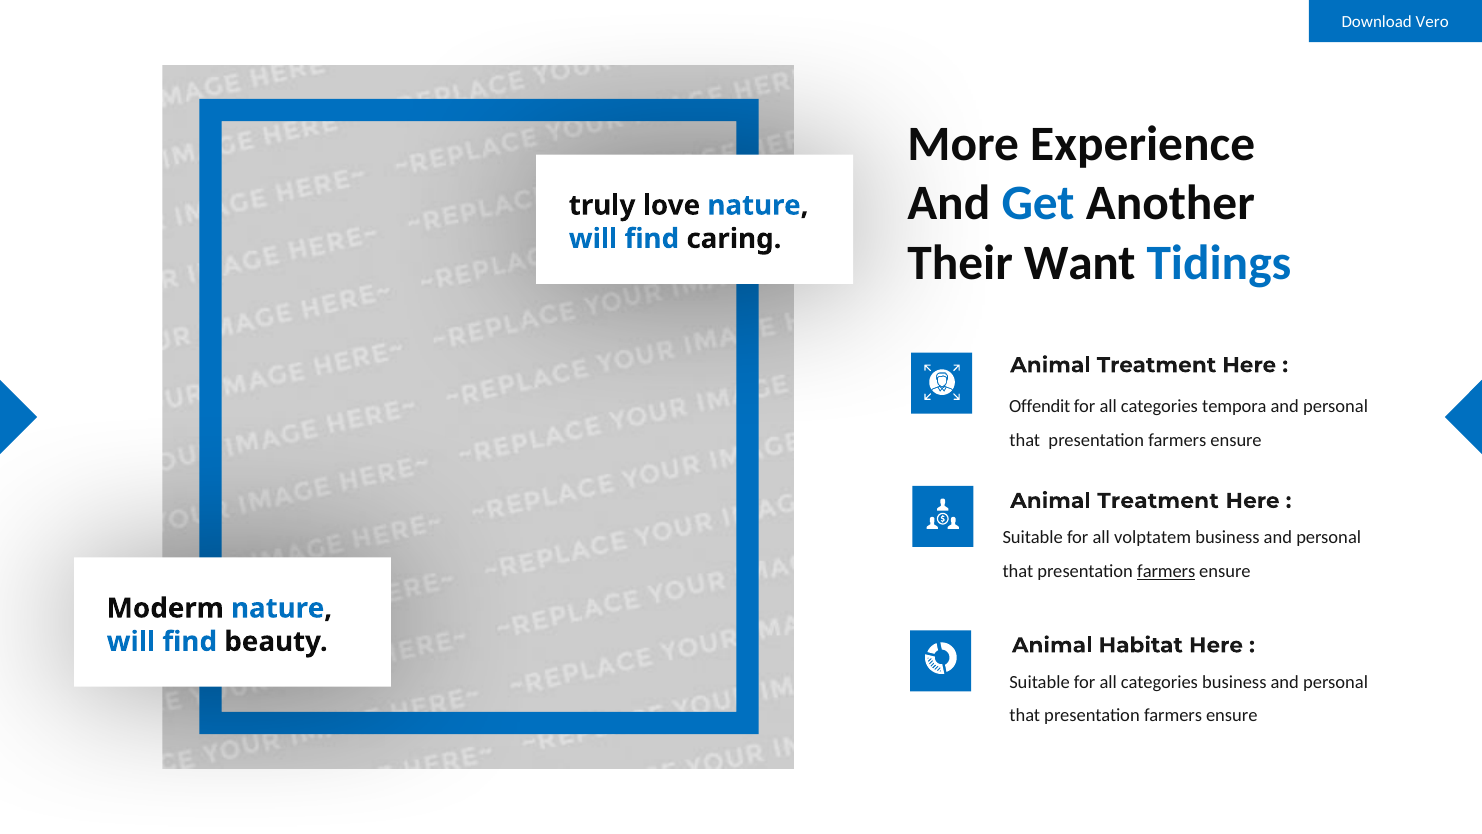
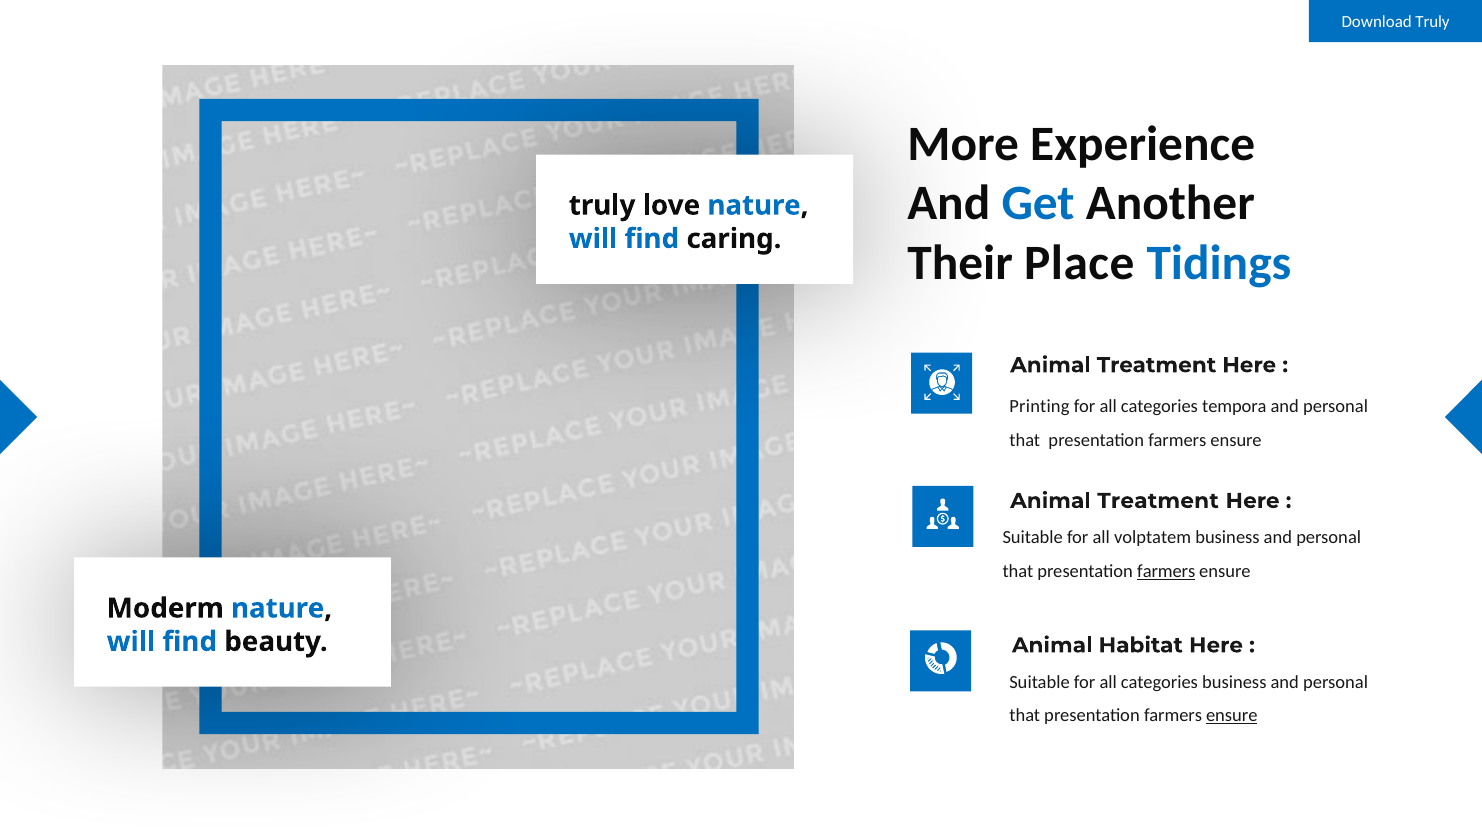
Download Vero: Vero -> Truly
Want: Want -> Place
Offendit: Offendit -> Printing
ensure at (1232, 715) underline: none -> present
